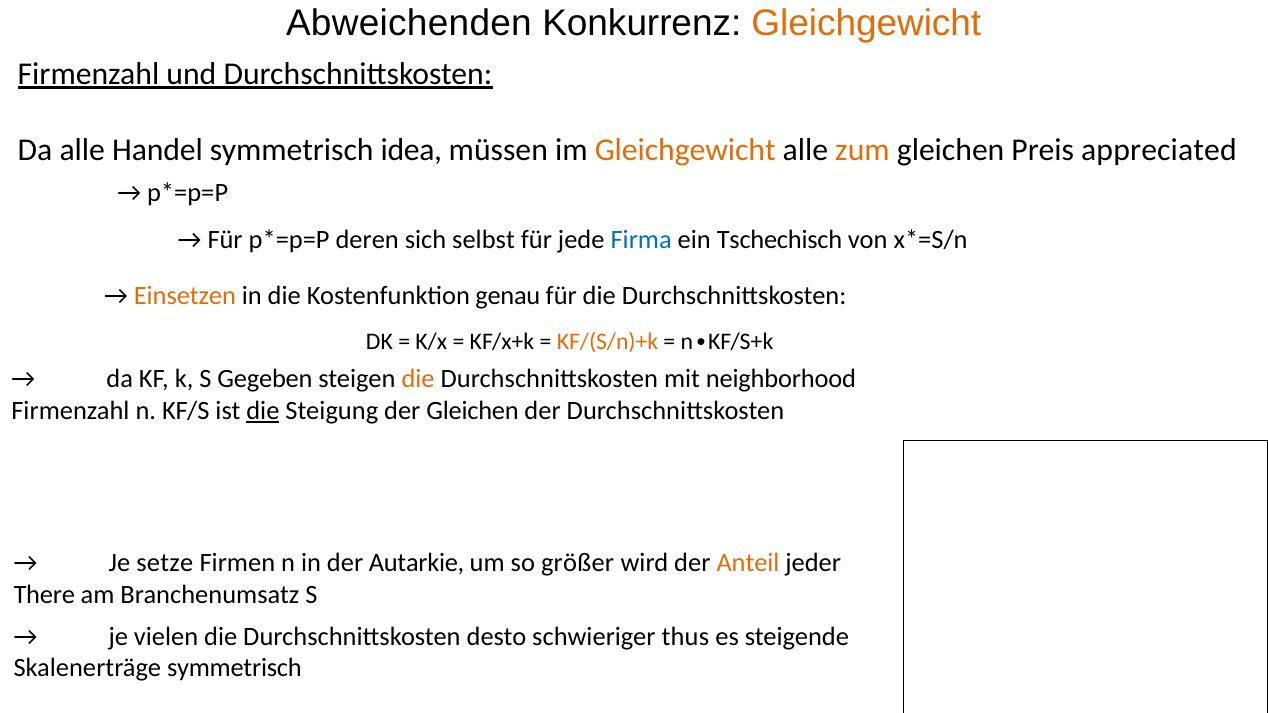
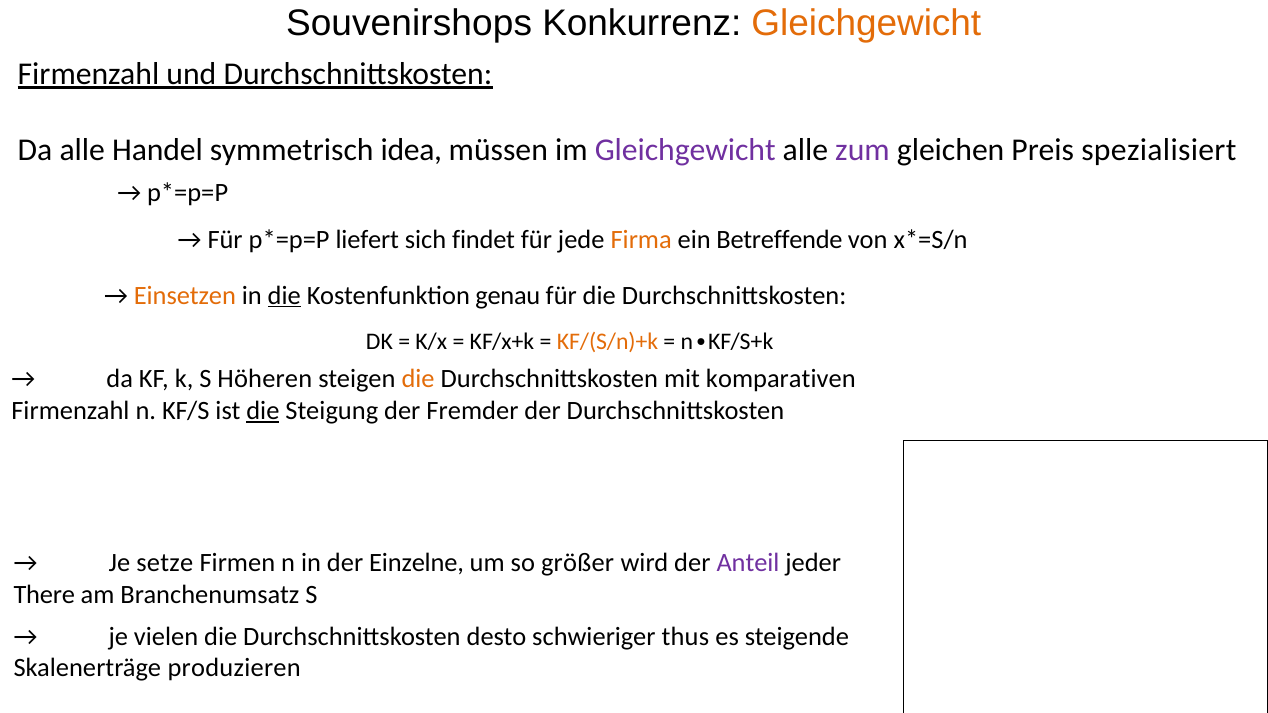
Abweichenden: Abweichenden -> Souvenirshops
Gleichgewicht at (685, 150) colour: orange -> purple
zum colour: orange -> purple
appreciated: appreciated -> spezialisiert
deren: deren -> liefert
selbst: selbst -> findet
Firma colour: blue -> orange
Tschechisch: Tschechisch -> Betreffende
die at (284, 295) underline: none -> present
Gegeben: Gegeben -> Höheren
neighborhood: neighborhood -> komparativen
der Gleichen: Gleichen -> Fremder
Autarkie: Autarkie -> Einzelne
Anteil colour: orange -> purple
Skalenerträge symmetrisch: symmetrisch -> produzieren
